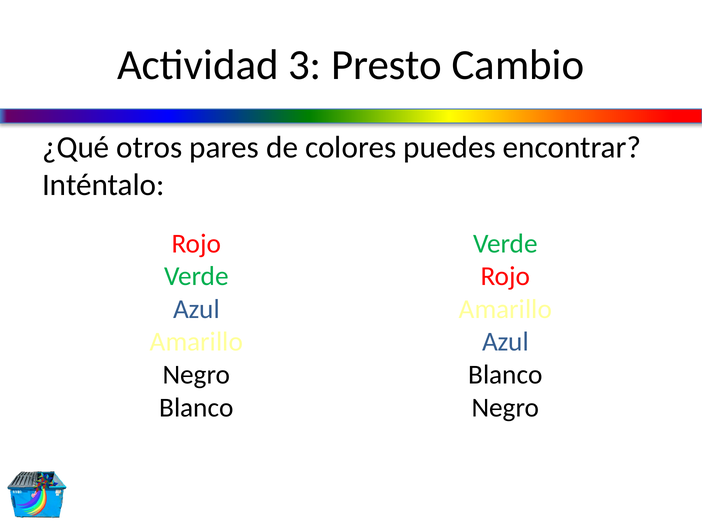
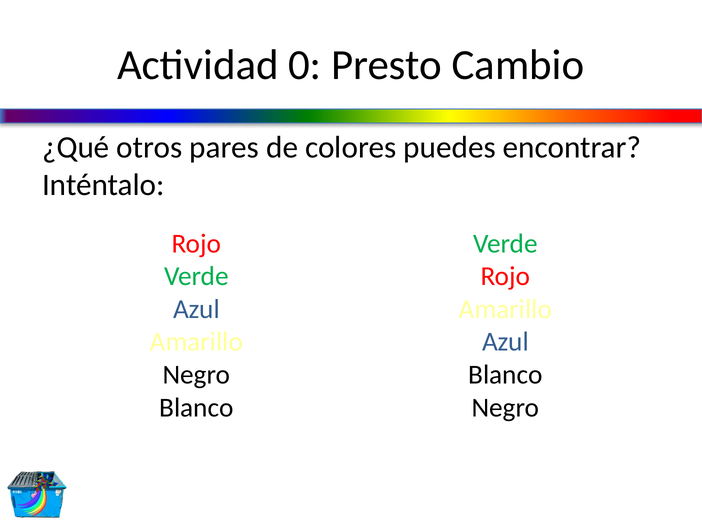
3: 3 -> 0
